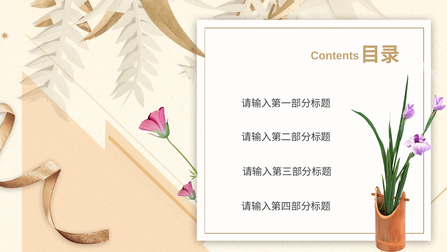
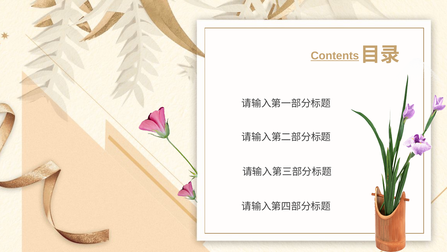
Contents underline: none -> present
